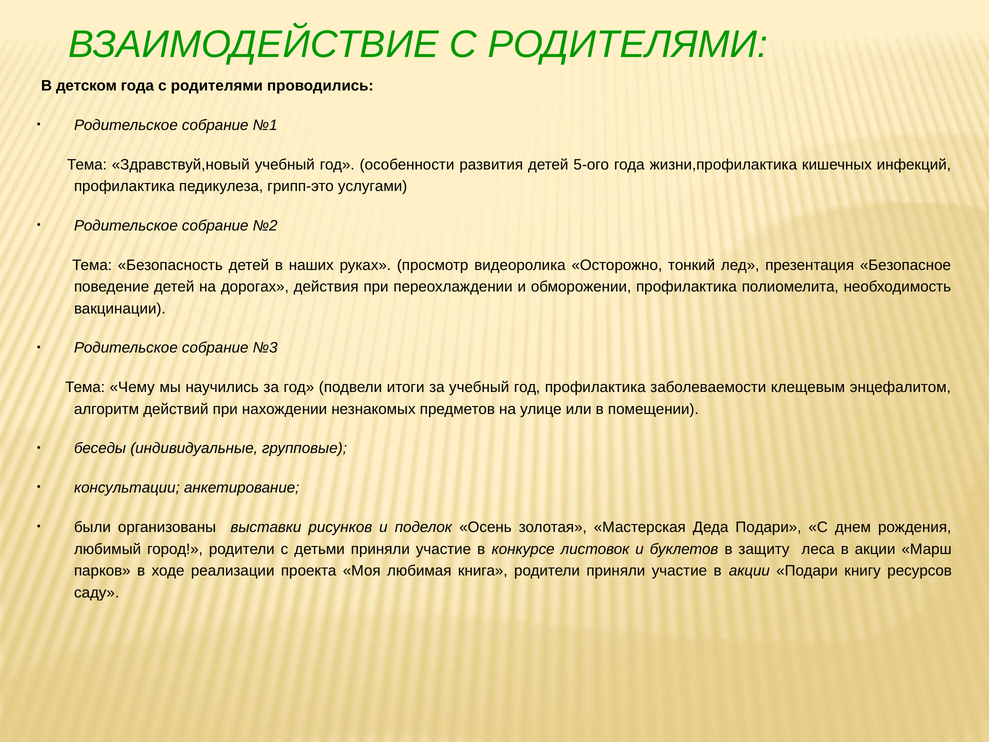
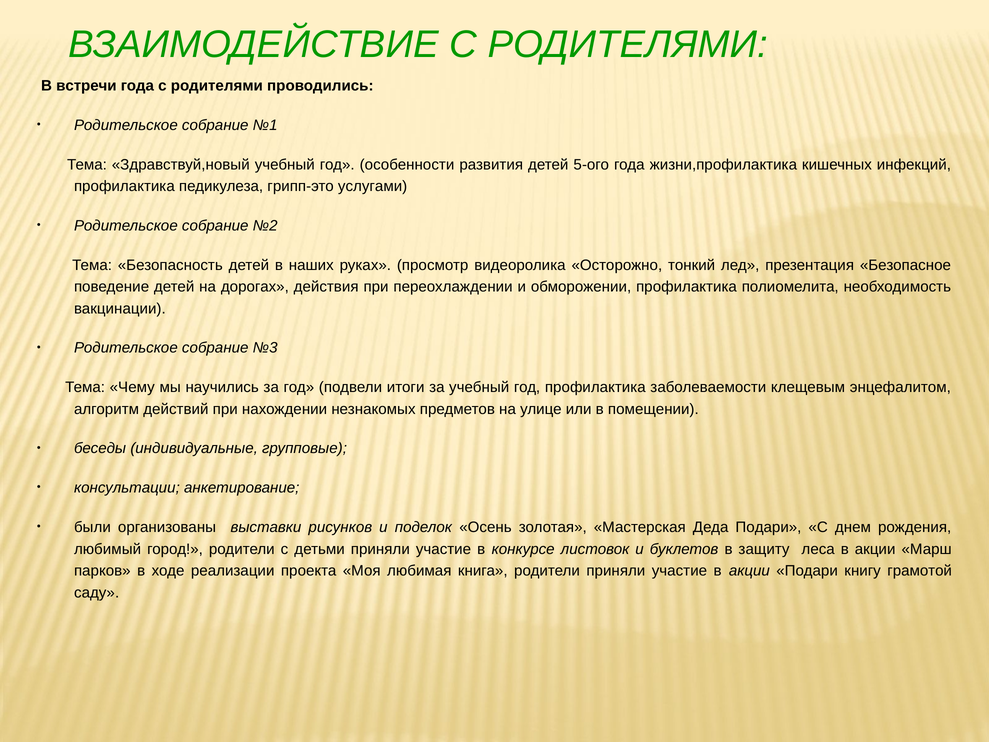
детском: детском -> встречи
ресурсов: ресурсов -> грамотой
